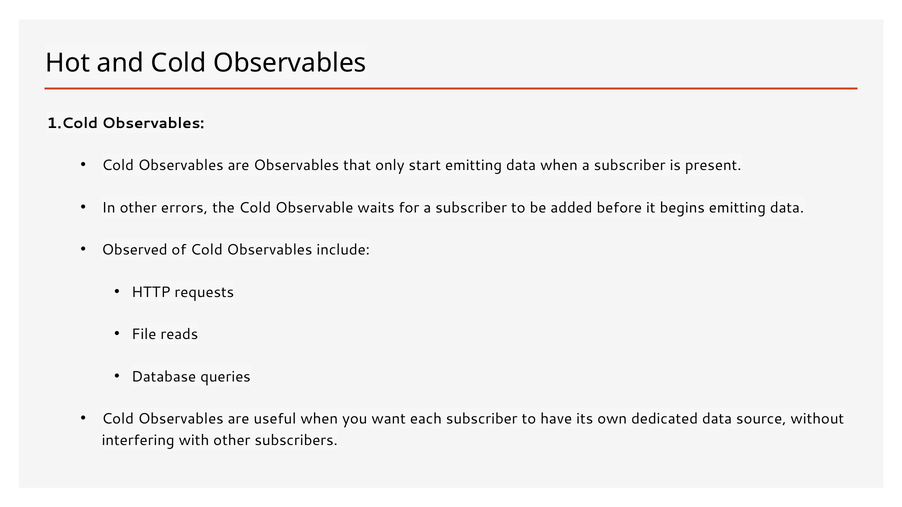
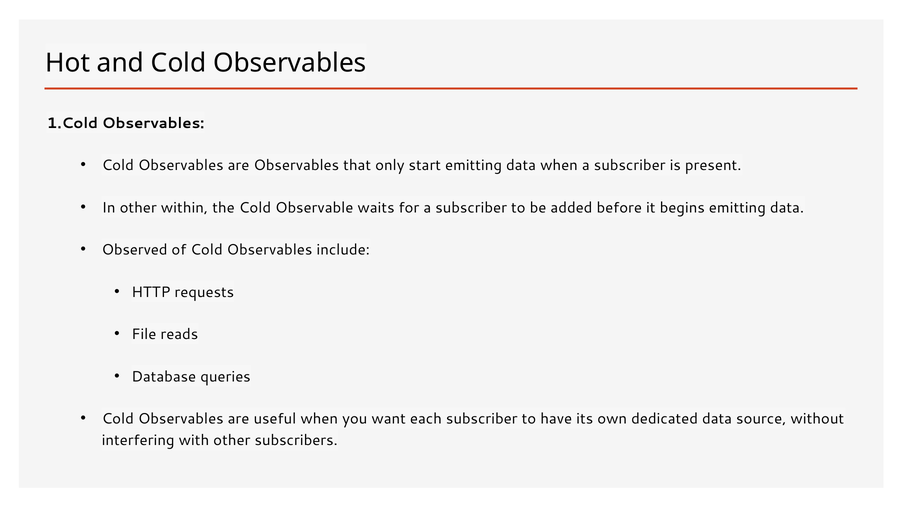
errors: errors -> within
